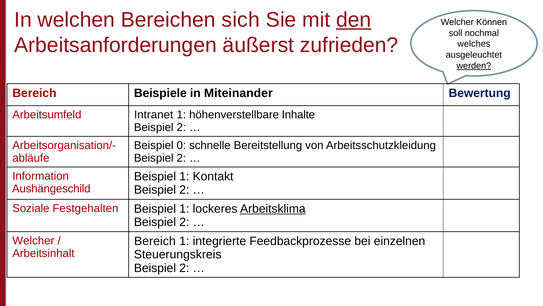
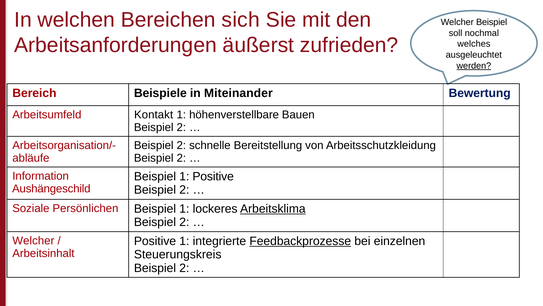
den underline: present -> none
Welcher Können: Können -> Beispiel
Intranet: Intranet -> Kontakt
Inhalte: Inhalte -> Bauen
0 at (181, 145): 0 -> 2
1 Kontakt: Kontakt -> Positive
Festgehalten: Festgehalten -> Persönlichen
Bereich at (155, 241): Bereich -> Positive
Feedbackprozesse underline: none -> present
